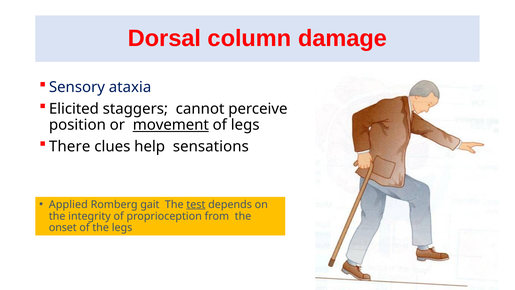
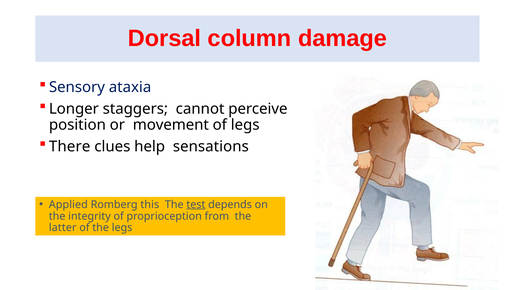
Elicited: Elicited -> Longer
movement underline: present -> none
gait: gait -> this
onset: onset -> latter
